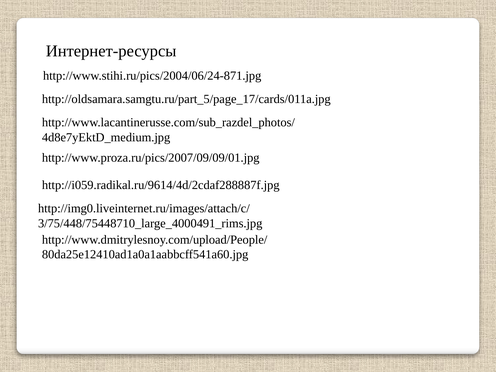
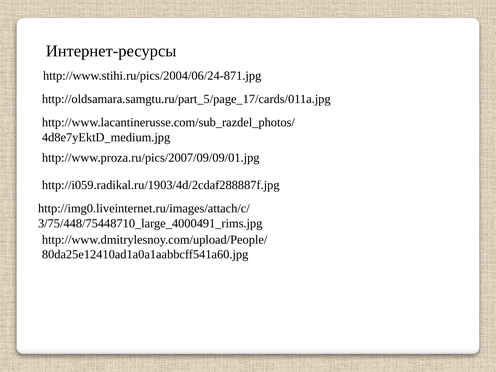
http://i059.radikal.ru/9614/4d/2cdaf288887f.jpg: http://i059.radikal.ru/9614/4d/2cdaf288887f.jpg -> http://i059.radikal.ru/1903/4d/2cdaf288887f.jpg
